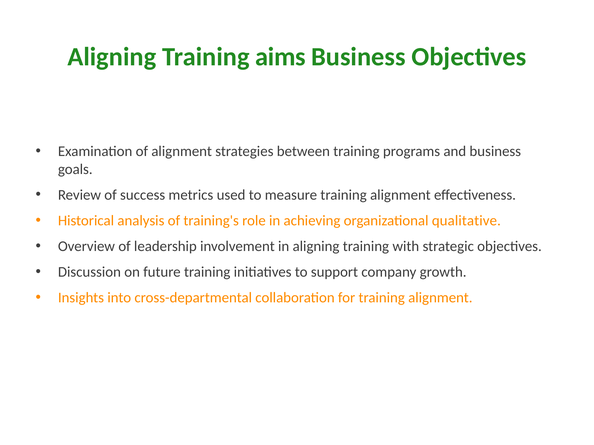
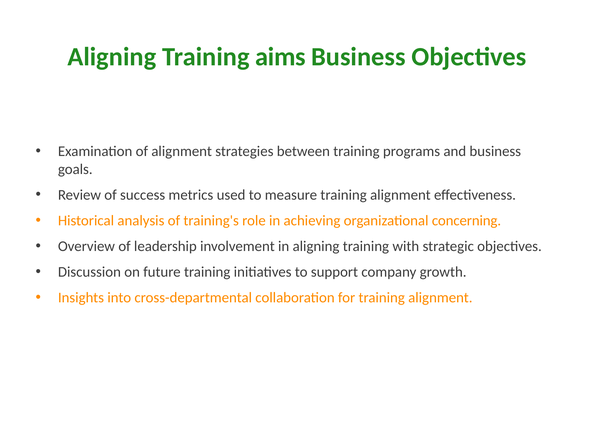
qualitative: qualitative -> concerning
